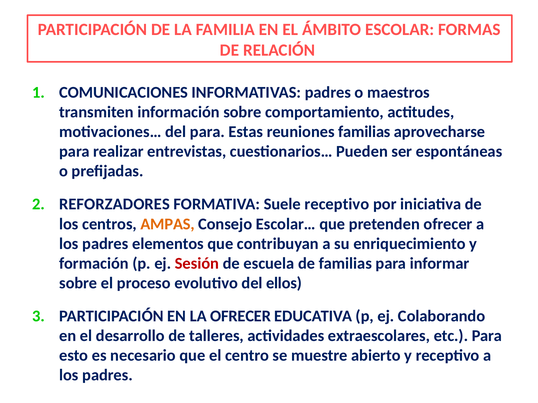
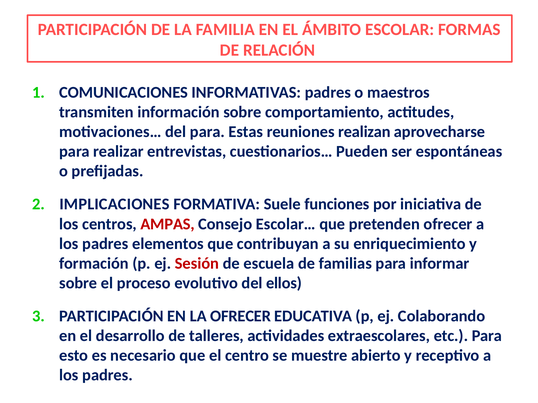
reuniones familias: familias -> realizan
REFORZADORES: REFORZADORES -> IMPLICACIONES
Suele receptivo: receptivo -> funciones
AMPAS colour: orange -> red
